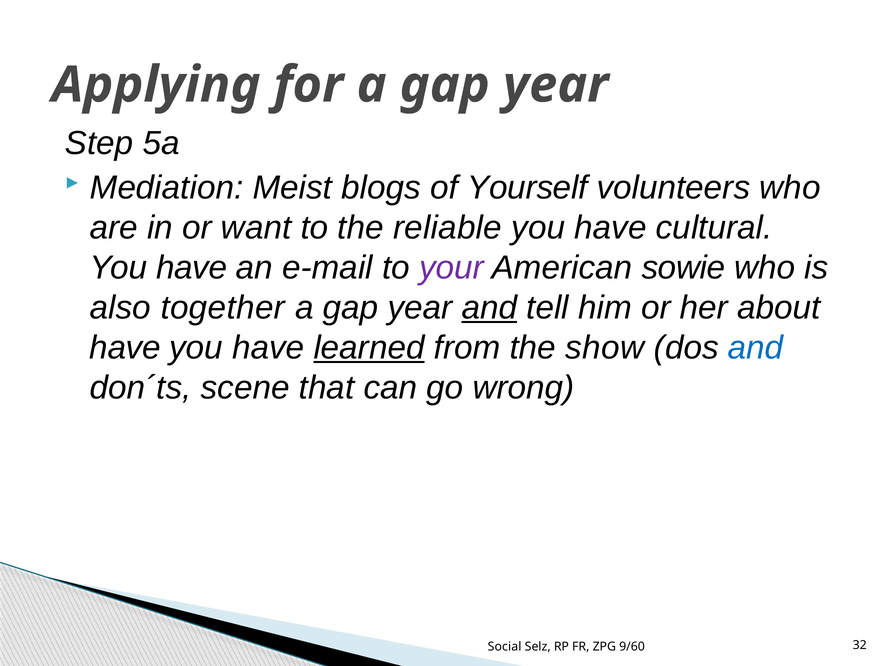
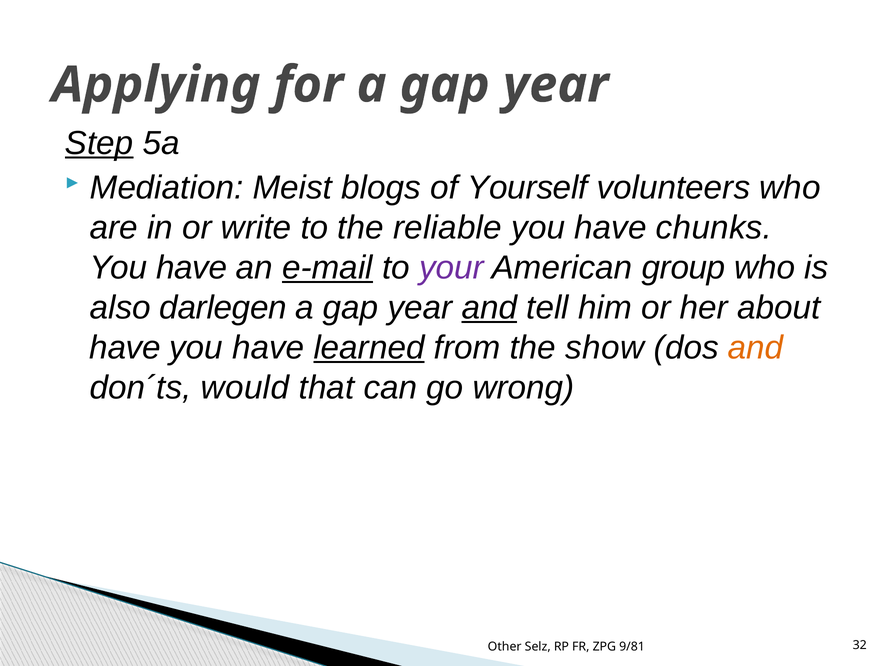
Step underline: none -> present
want: want -> write
cultural: cultural -> chunks
e-mail underline: none -> present
sowie: sowie -> group
together: together -> darlegen
and at (756, 348) colour: blue -> orange
scene: scene -> would
Social: Social -> Other
9/60: 9/60 -> 9/81
